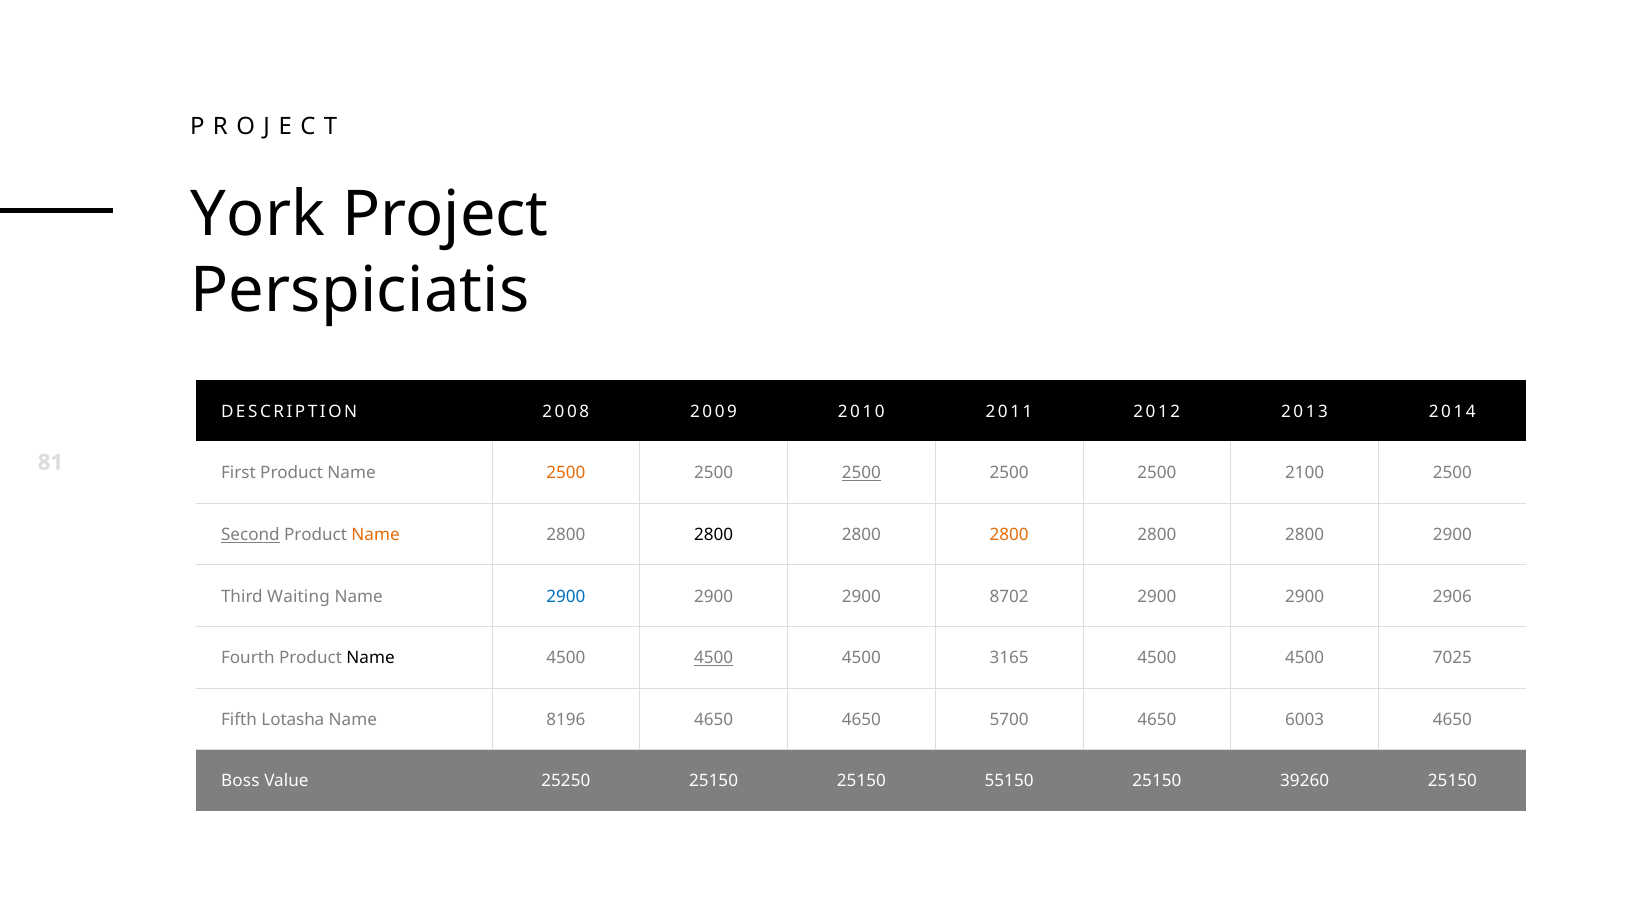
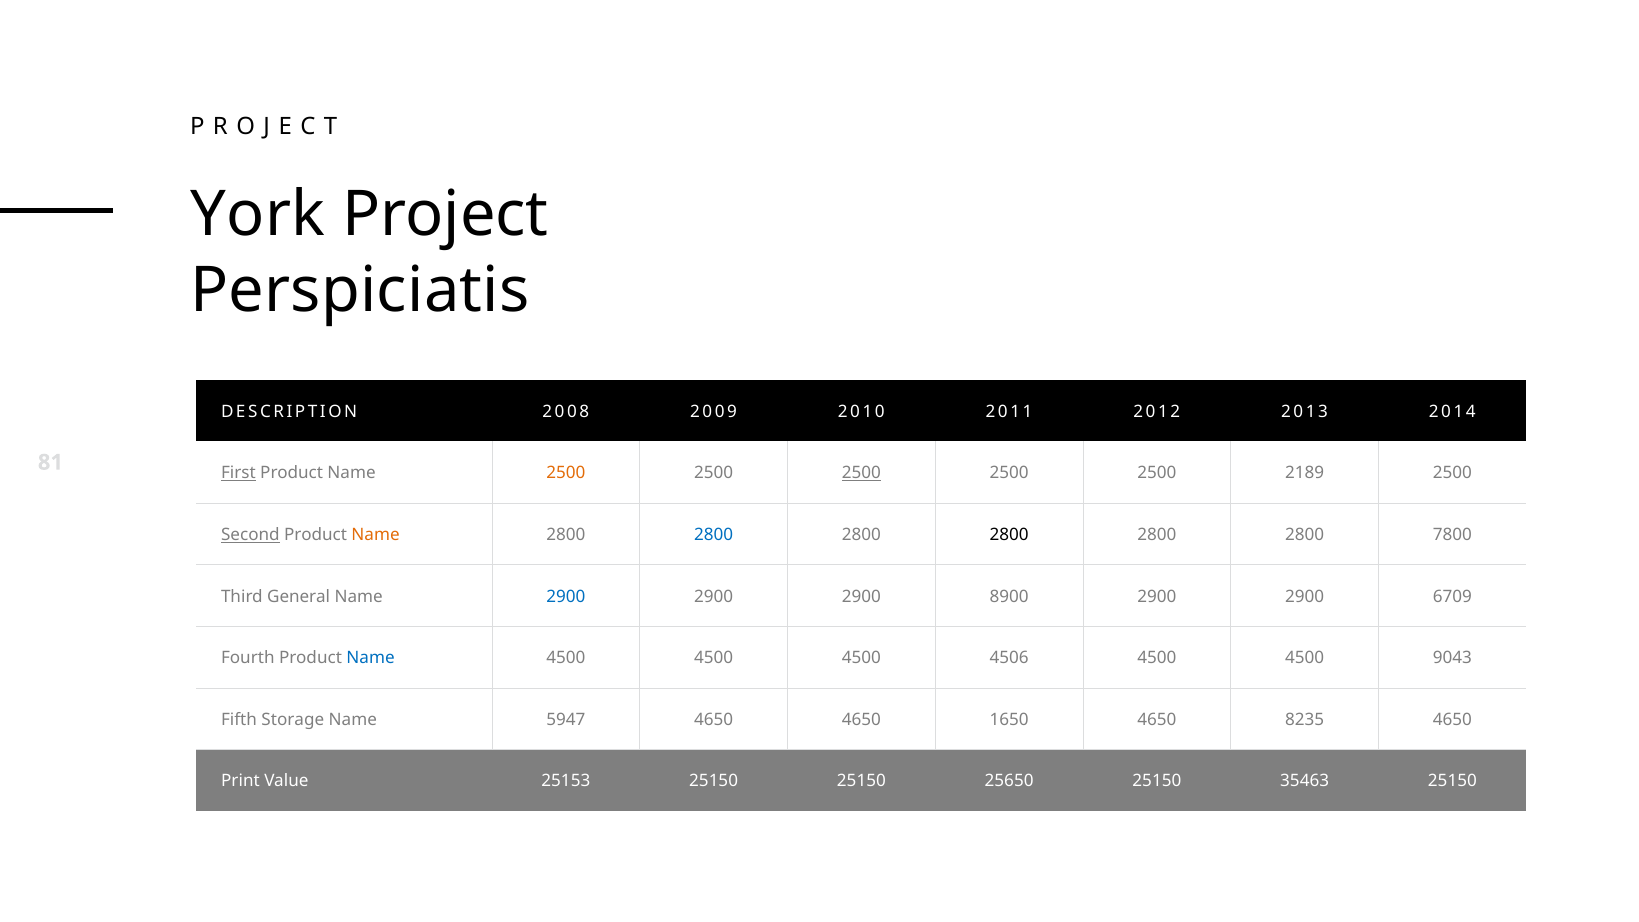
First underline: none -> present
2100: 2100 -> 2189
2800 at (714, 535) colour: black -> blue
2800 at (1009, 535) colour: orange -> black
2800 2900: 2900 -> 7800
Waiting: Waiting -> General
8702: 8702 -> 8900
2906: 2906 -> 6709
Name at (371, 658) colour: black -> blue
4500 at (714, 658) underline: present -> none
3165: 3165 -> 4506
7025: 7025 -> 9043
Lotasha: Lotasha -> Storage
8196: 8196 -> 5947
5700: 5700 -> 1650
6003: 6003 -> 8235
Boss: Boss -> Print
25250: 25250 -> 25153
55150: 55150 -> 25650
39260: 39260 -> 35463
